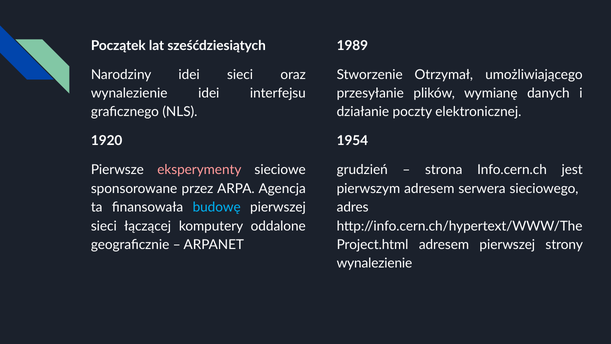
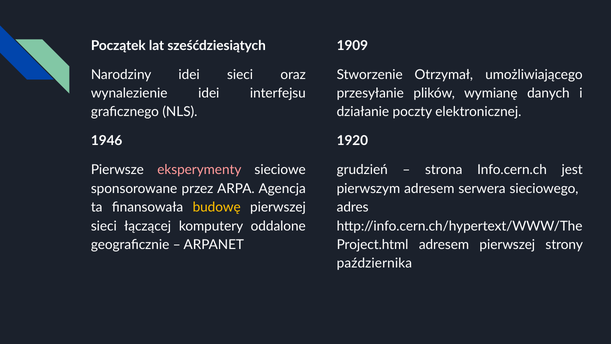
1989: 1989 -> 1909
1920: 1920 -> 1946
1954: 1954 -> 1920
budowę colour: light blue -> yellow
wynalezienie at (374, 263): wynalezienie -> października
